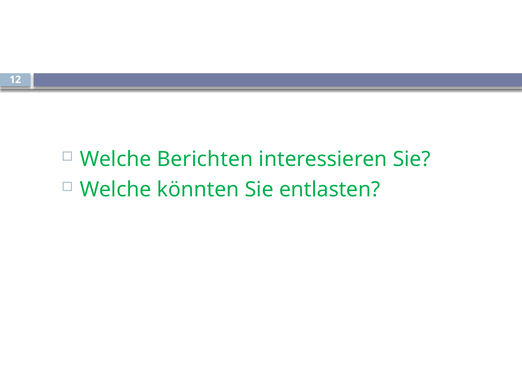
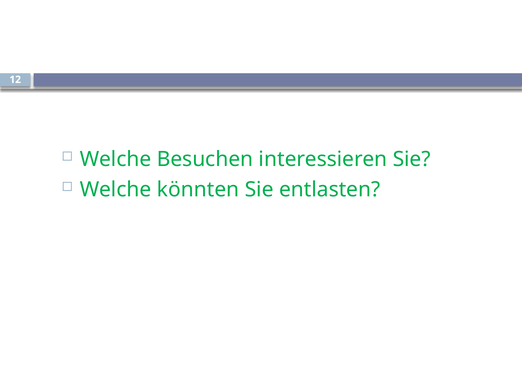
Berichten: Berichten -> Besuchen
